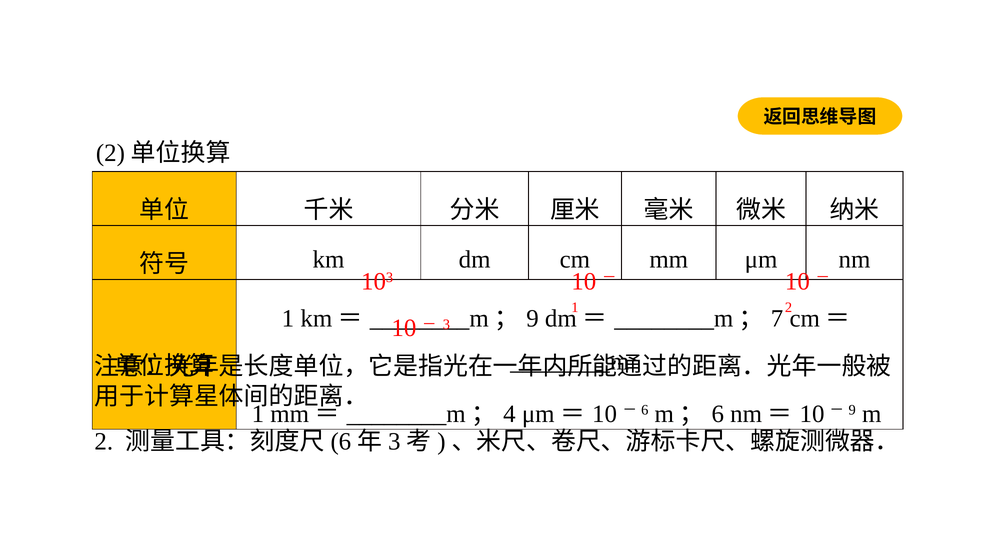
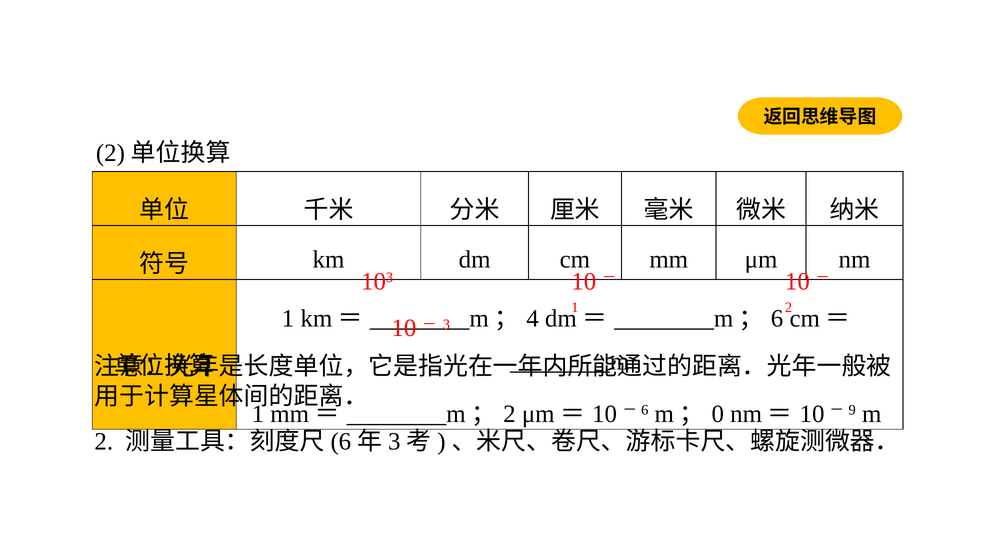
9 at (533, 319): 9 -> 4
7 at (777, 319): 7 -> 6
4 at (509, 414): 4 -> 2
6 at (718, 414): 6 -> 0
